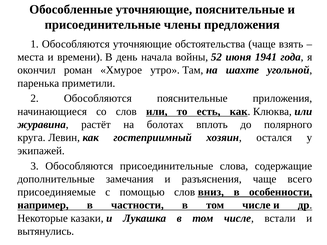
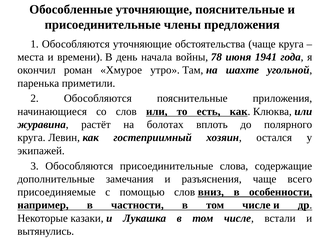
чаще взять: взять -> круга
52: 52 -> 78
